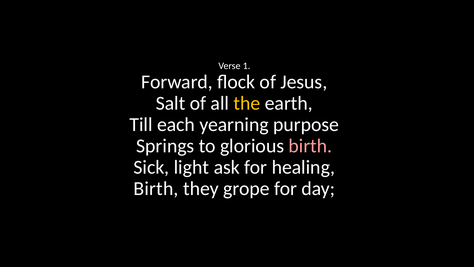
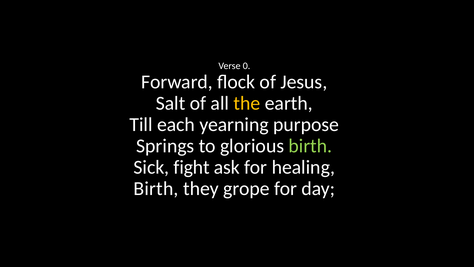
1: 1 -> 0
birth at (310, 146) colour: pink -> light green
light: light -> fight
